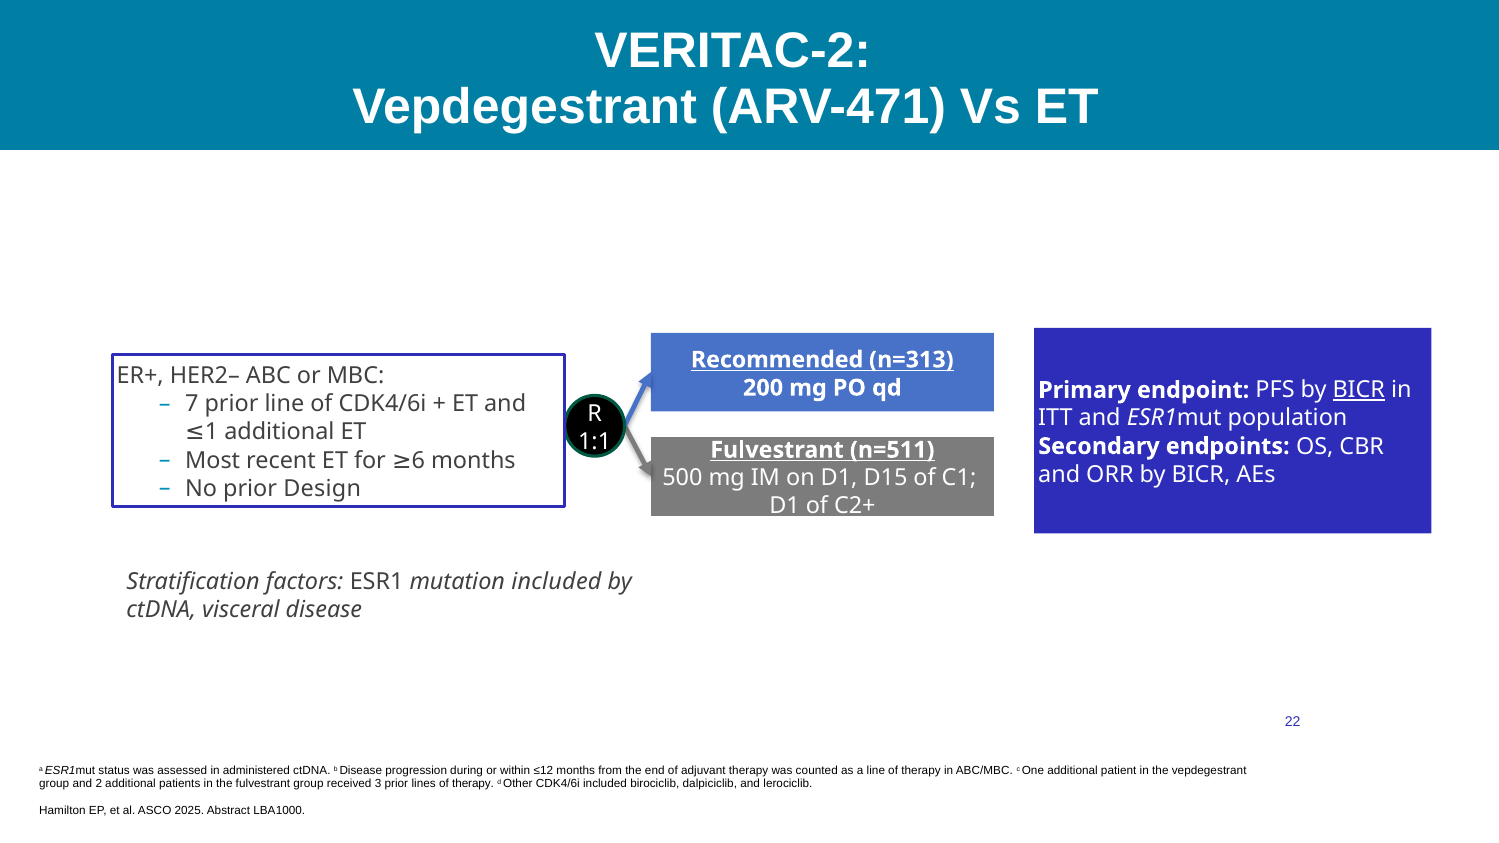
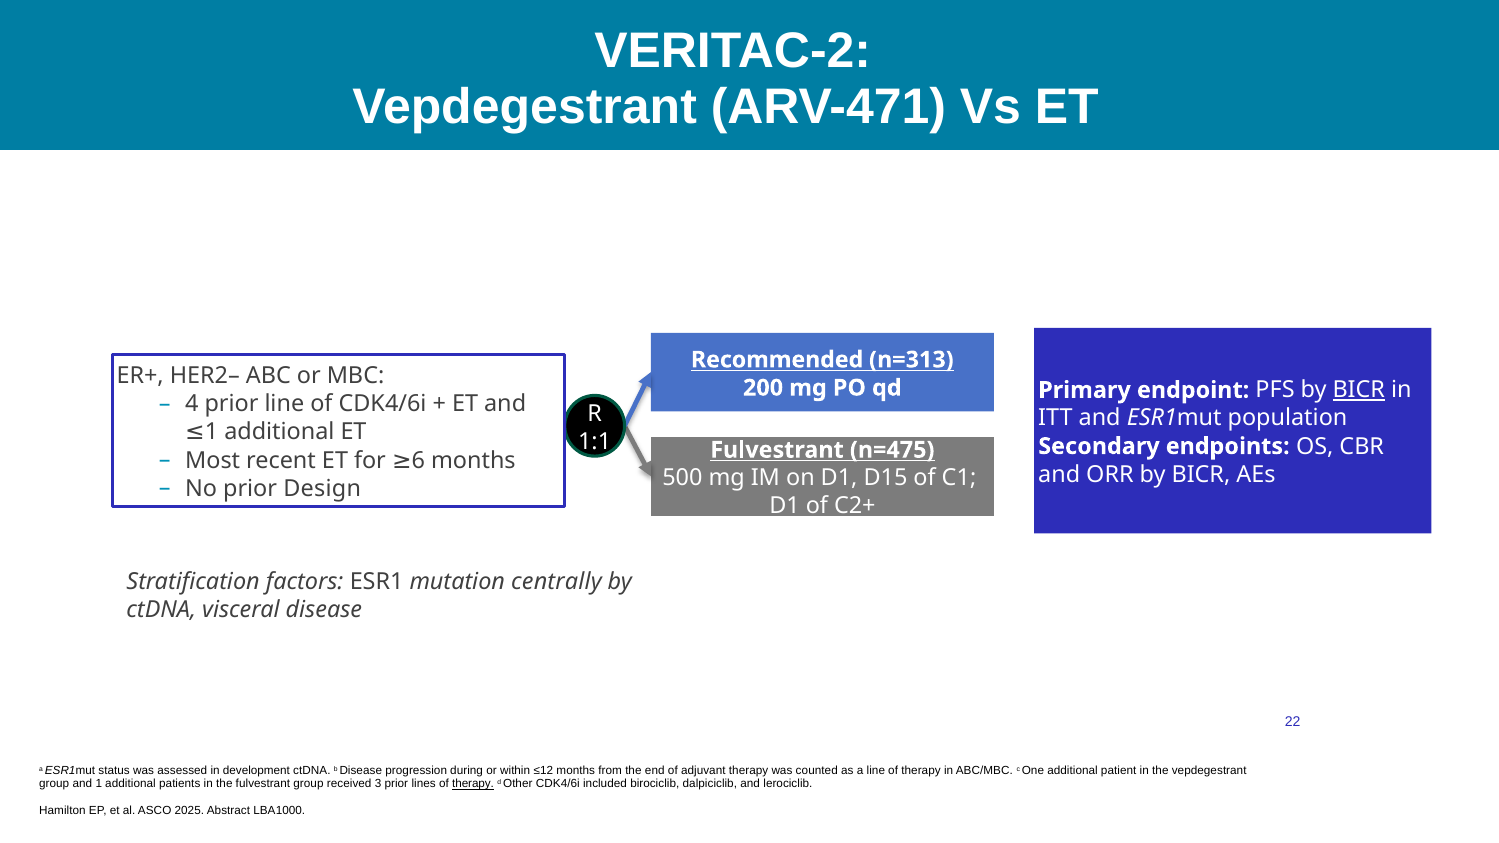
7: 7 -> 4
n=511: n=511 -> n=475
mutation included: included -> centrally
administered: administered -> development
group and 2: 2 -> 1
therapy at (473, 784) underline: none -> present
